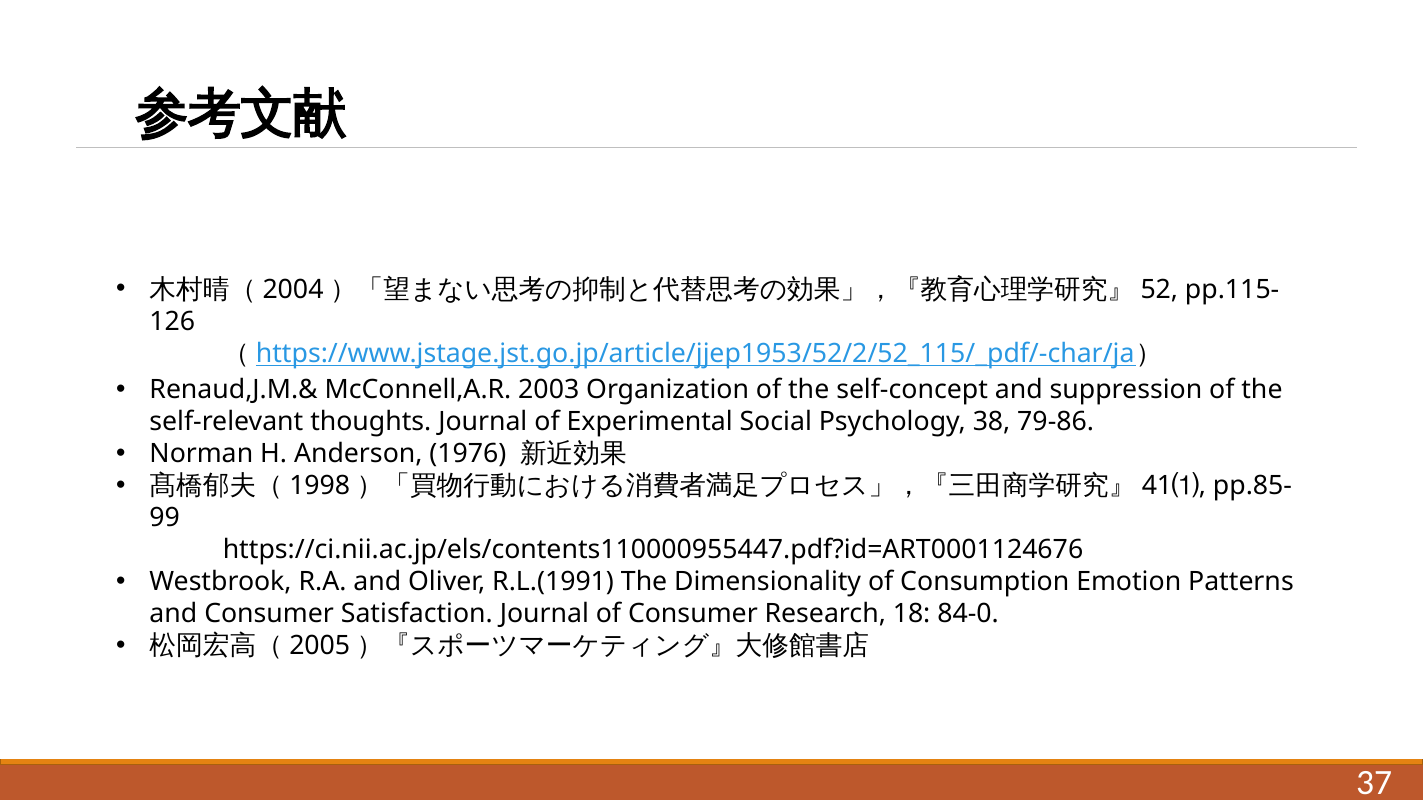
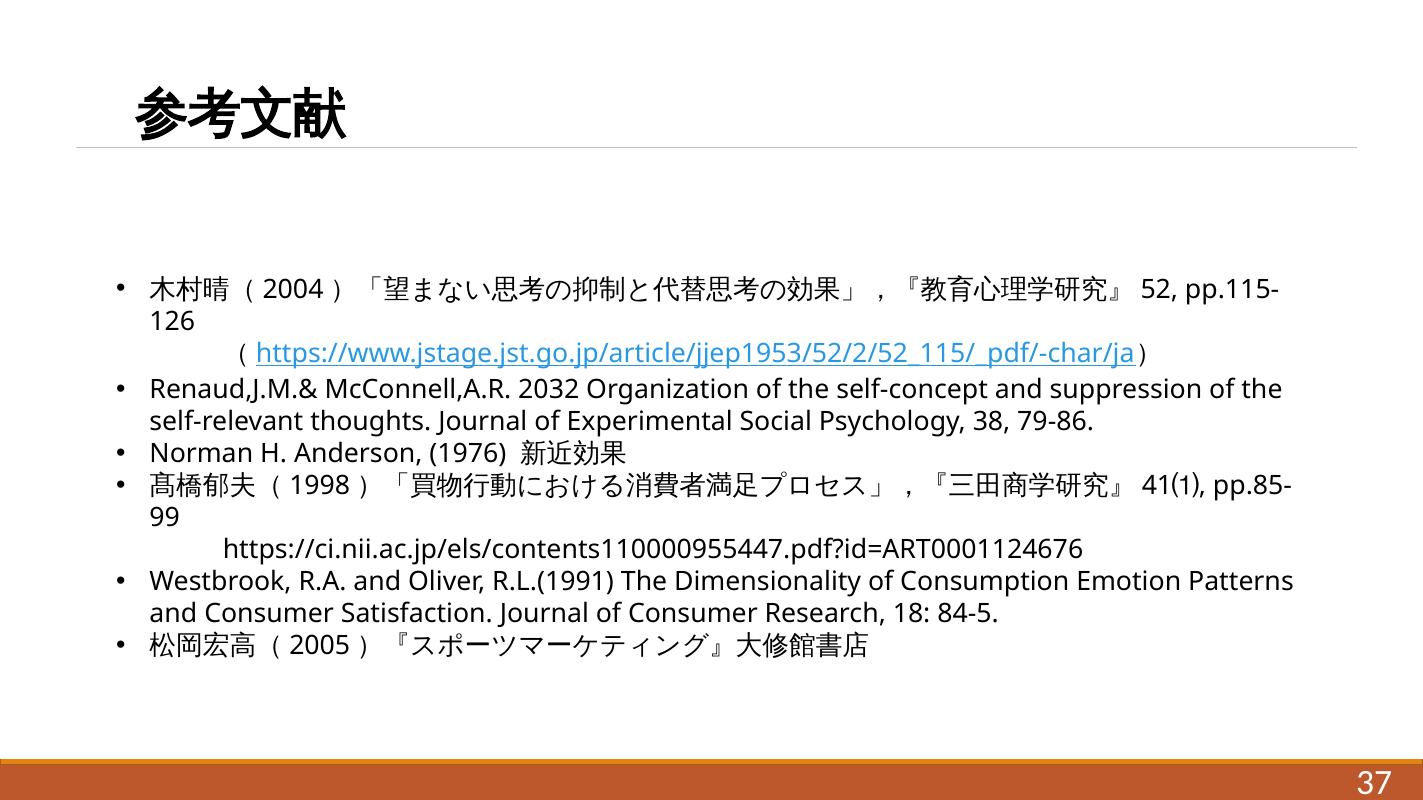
2003: 2003 -> 2032
84-0: 84-0 -> 84-5
